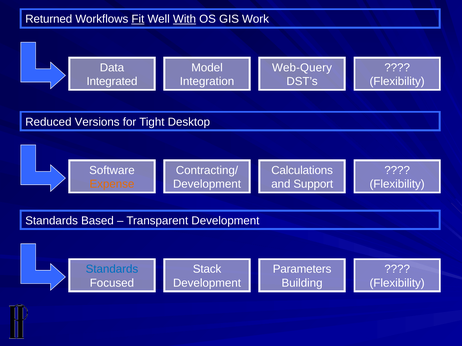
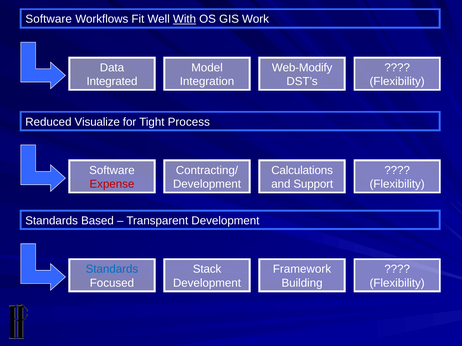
Returned at (49, 19): Returned -> Software
Fit underline: present -> none
Web-Query: Web-Query -> Web-Modify
Versions: Versions -> Visualize
Desktop: Desktop -> Process
Expense colour: orange -> red
Parameters: Parameters -> Framework
